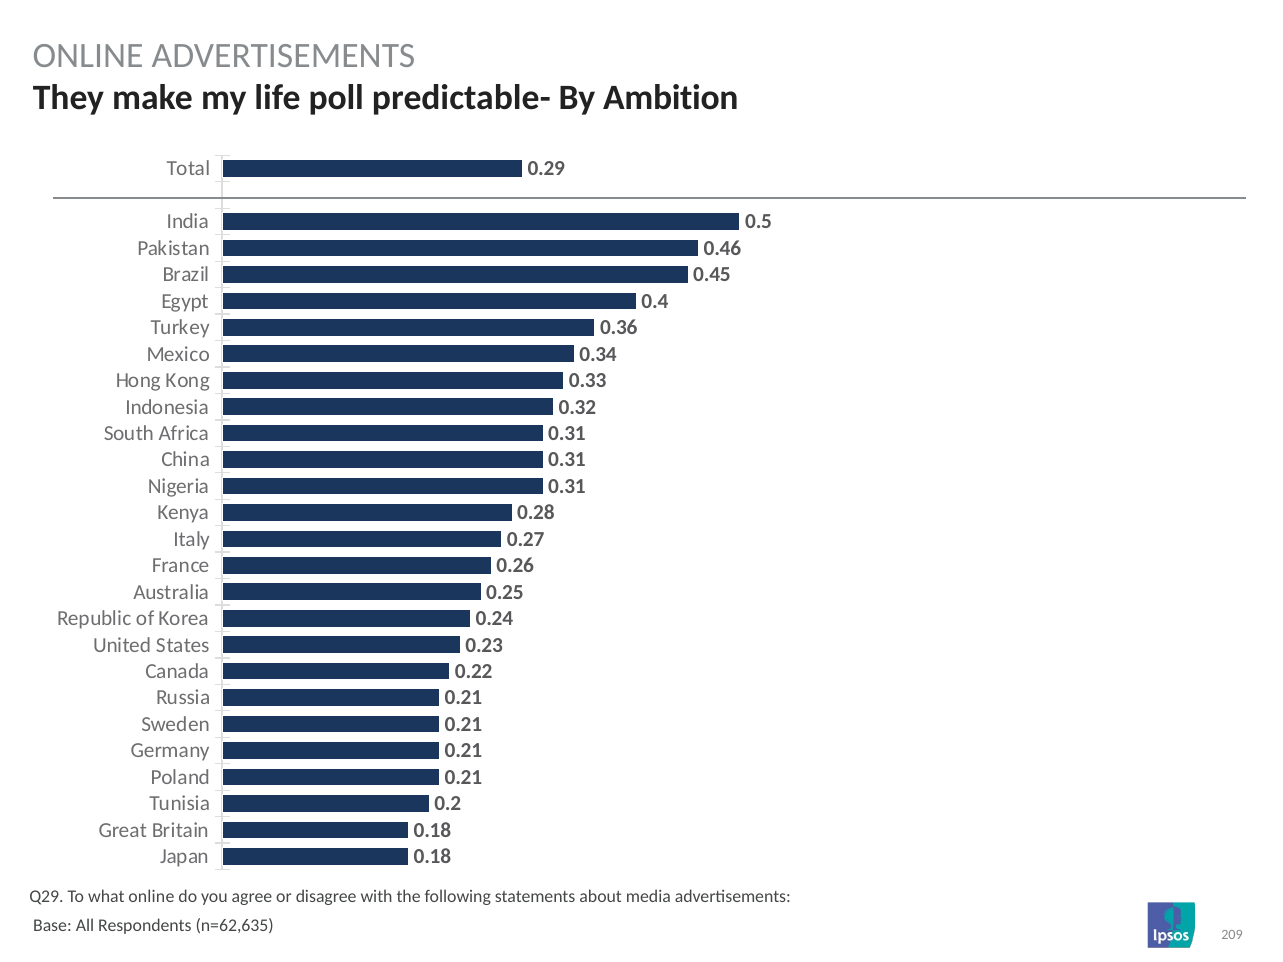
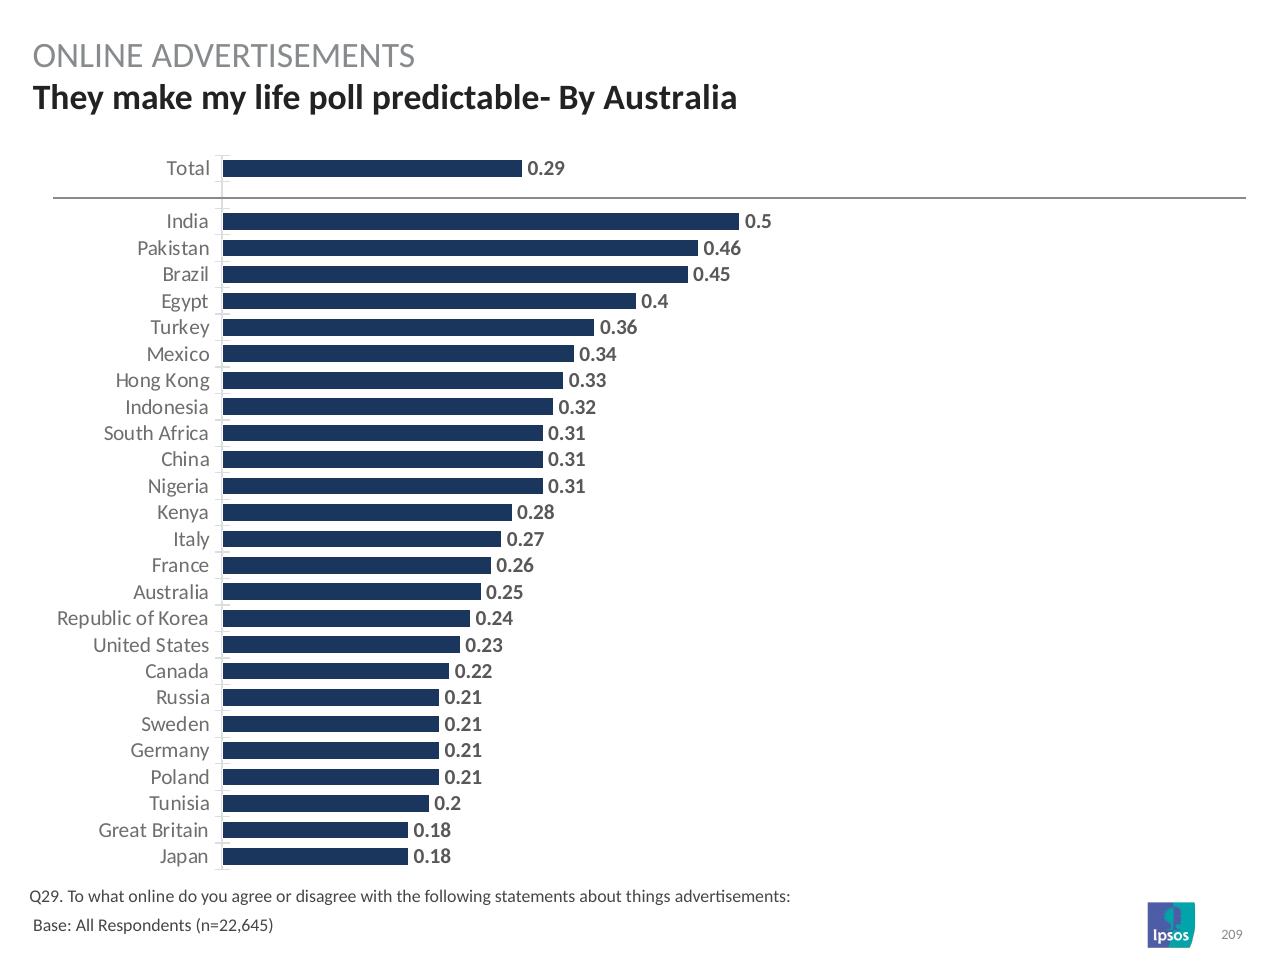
By Ambition: Ambition -> Australia
media: media -> things
n=62,635: n=62,635 -> n=22,645
